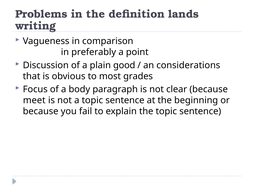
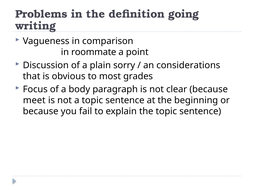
lands: lands -> going
preferably: preferably -> roommate
good: good -> sorry
